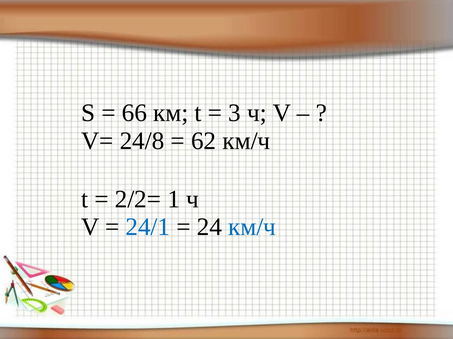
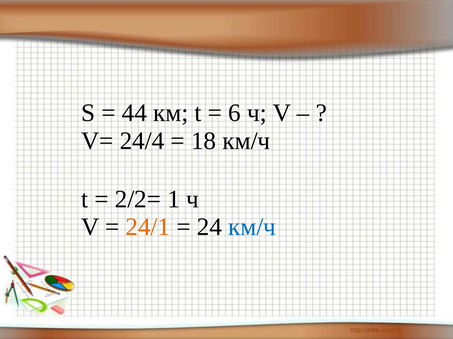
66: 66 -> 44
3: 3 -> 6
24/8: 24/8 -> 24/4
62: 62 -> 18
24/1 colour: blue -> orange
